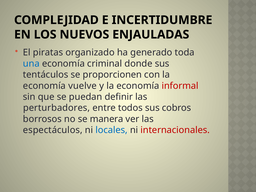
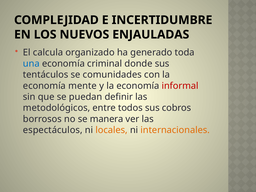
piratas: piratas -> calcula
proporcionen: proporcionen -> comunidades
vuelve: vuelve -> mente
perturbadores: perturbadores -> metodológicos
locales colour: blue -> orange
internacionales colour: red -> orange
